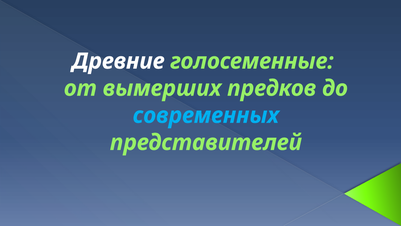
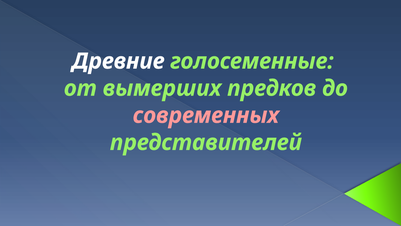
современных colour: light blue -> pink
